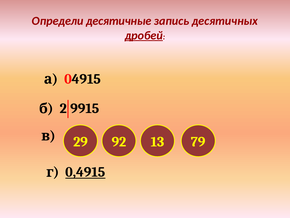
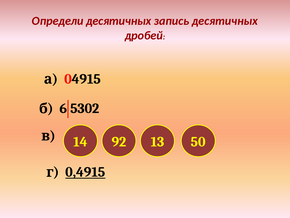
Определи десятичные: десятичные -> десятичных
дробей underline: present -> none
2: 2 -> 6
9915: 9915 -> 5302
29: 29 -> 14
79: 79 -> 50
